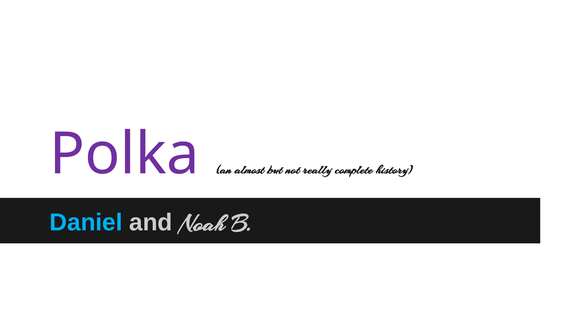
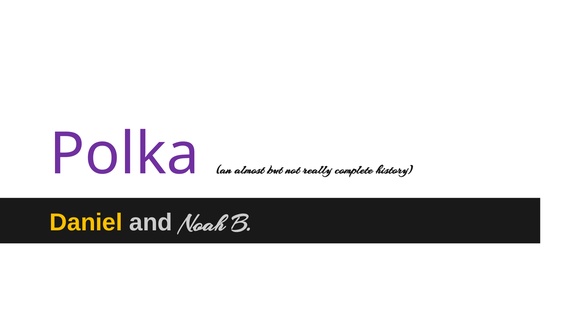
Daniel colour: light blue -> yellow
